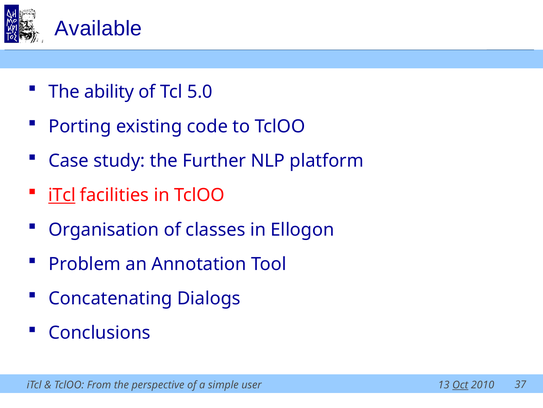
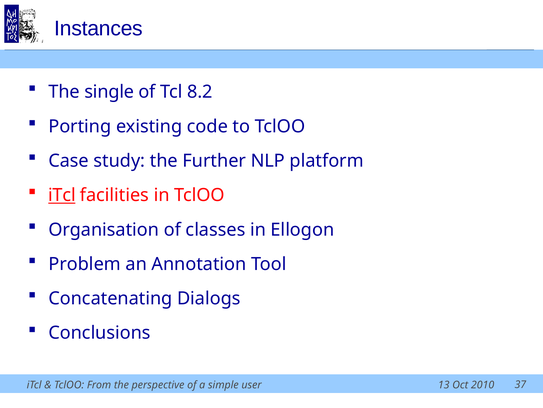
Available: Available -> Instances
ability: ability -> single
5.0: 5.0 -> 8.2
Oct underline: present -> none
